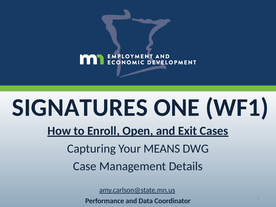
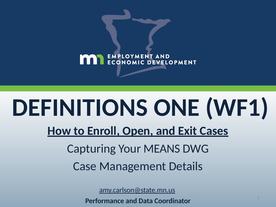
SIGNATURES: SIGNATURES -> DEFINITIONS
